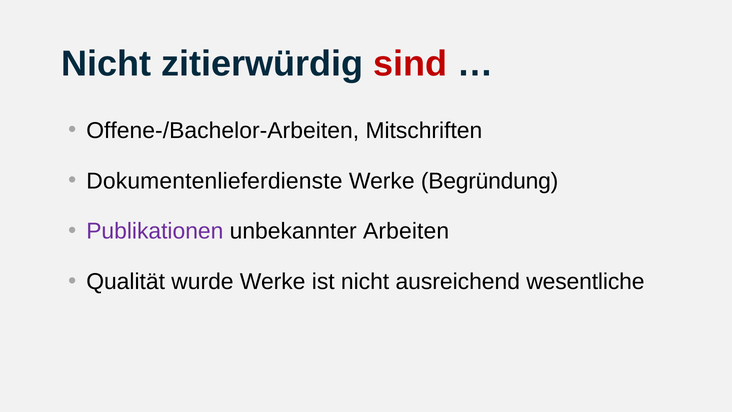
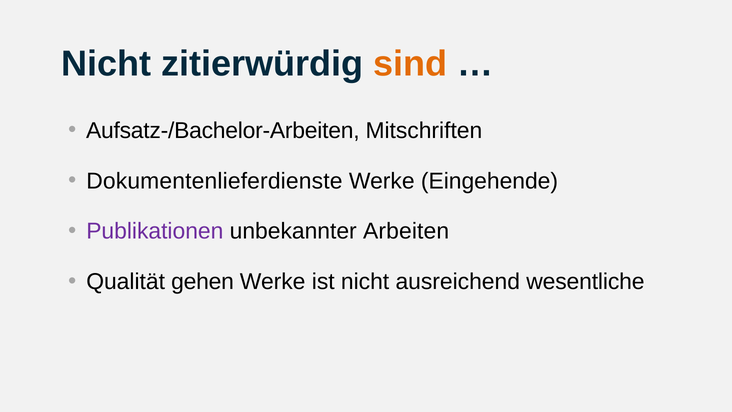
sind colour: red -> orange
Offene-/Bachelor-Arbeiten: Offene-/Bachelor-Arbeiten -> Aufsatz-/Bachelor-Arbeiten
Begründung: Begründung -> Eingehende
wurde: wurde -> gehen
